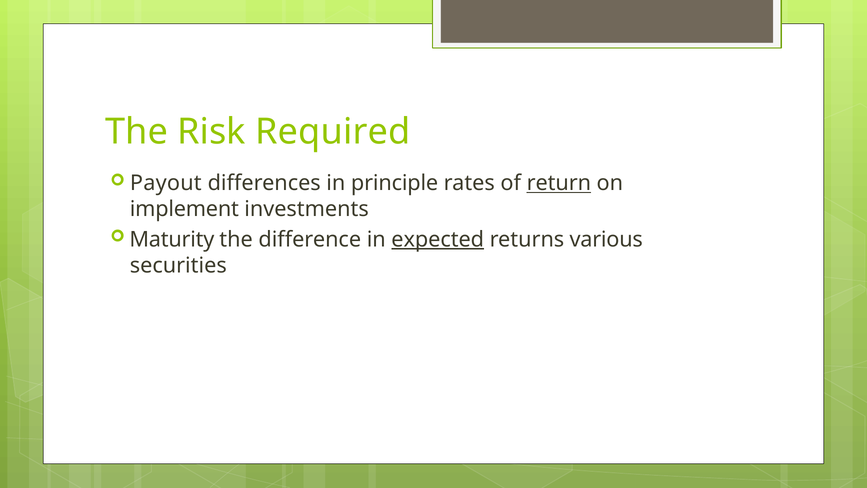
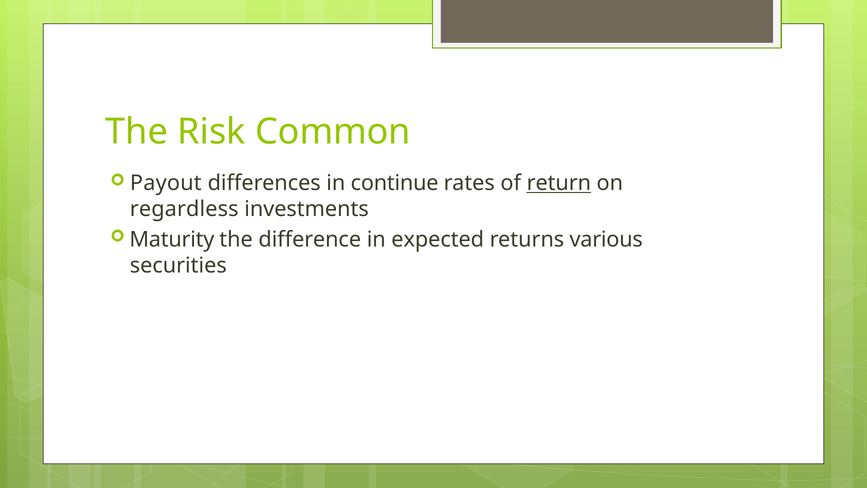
Required: Required -> Common
principle: principle -> continue
implement: implement -> regardless
expected underline: present -> none
